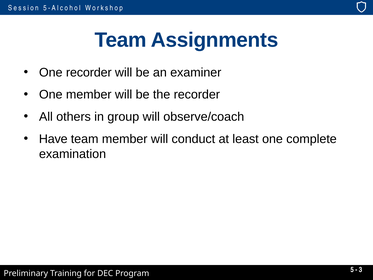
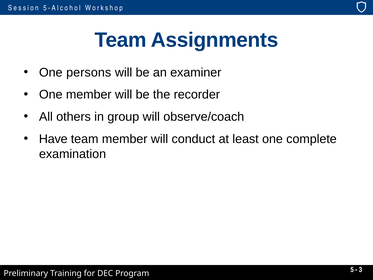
One recorder: recorder -> persons
